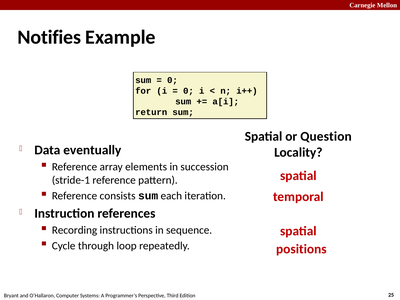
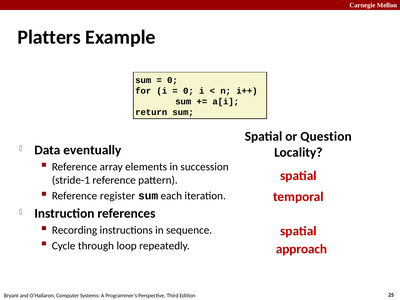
Notifies: Notifies -> Platters
consists: consists -> register
positions: positions -> approach
